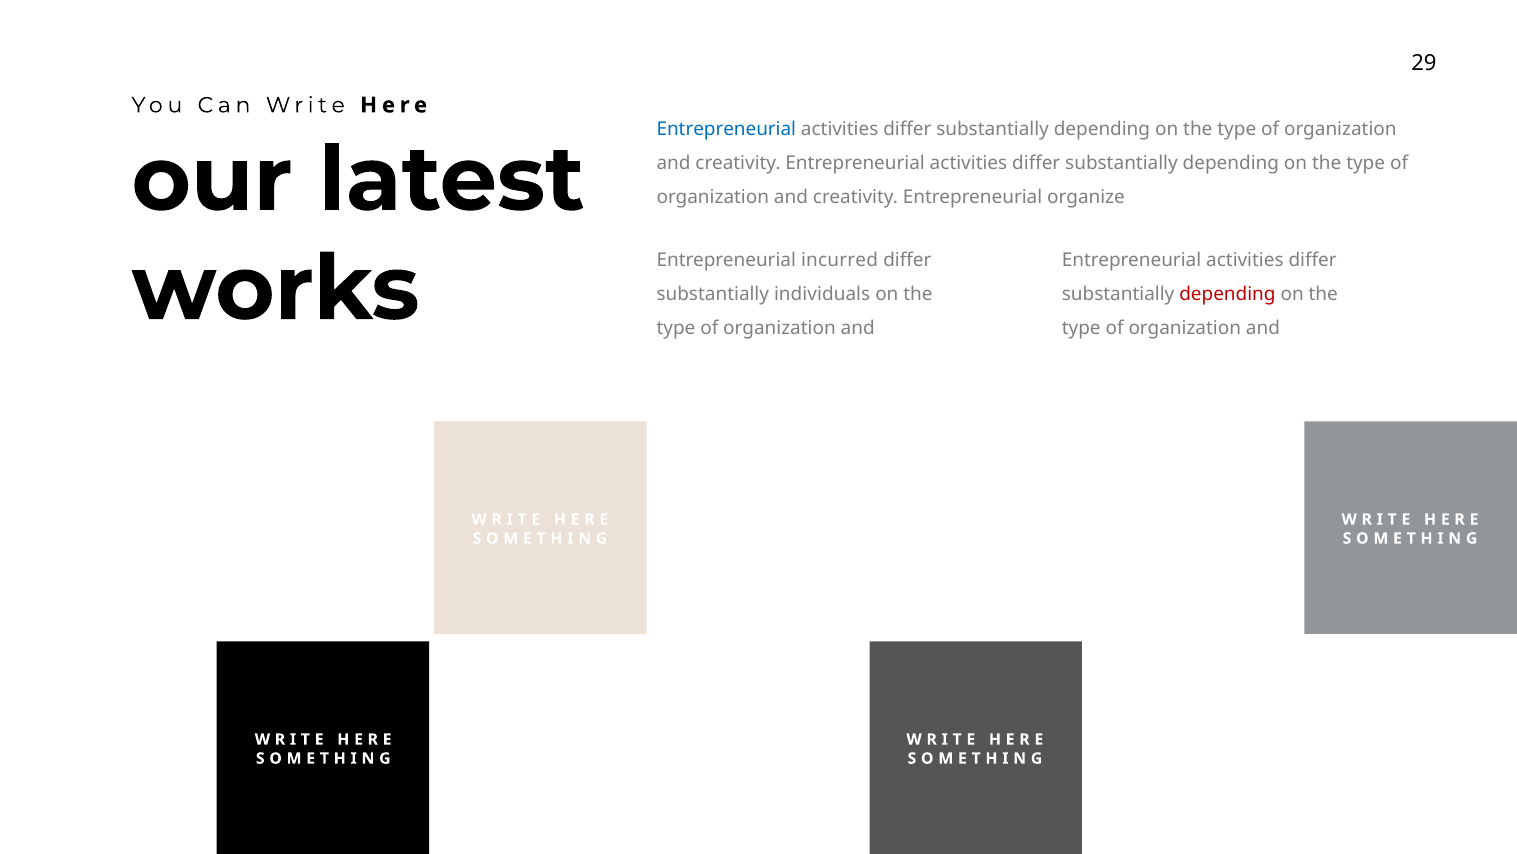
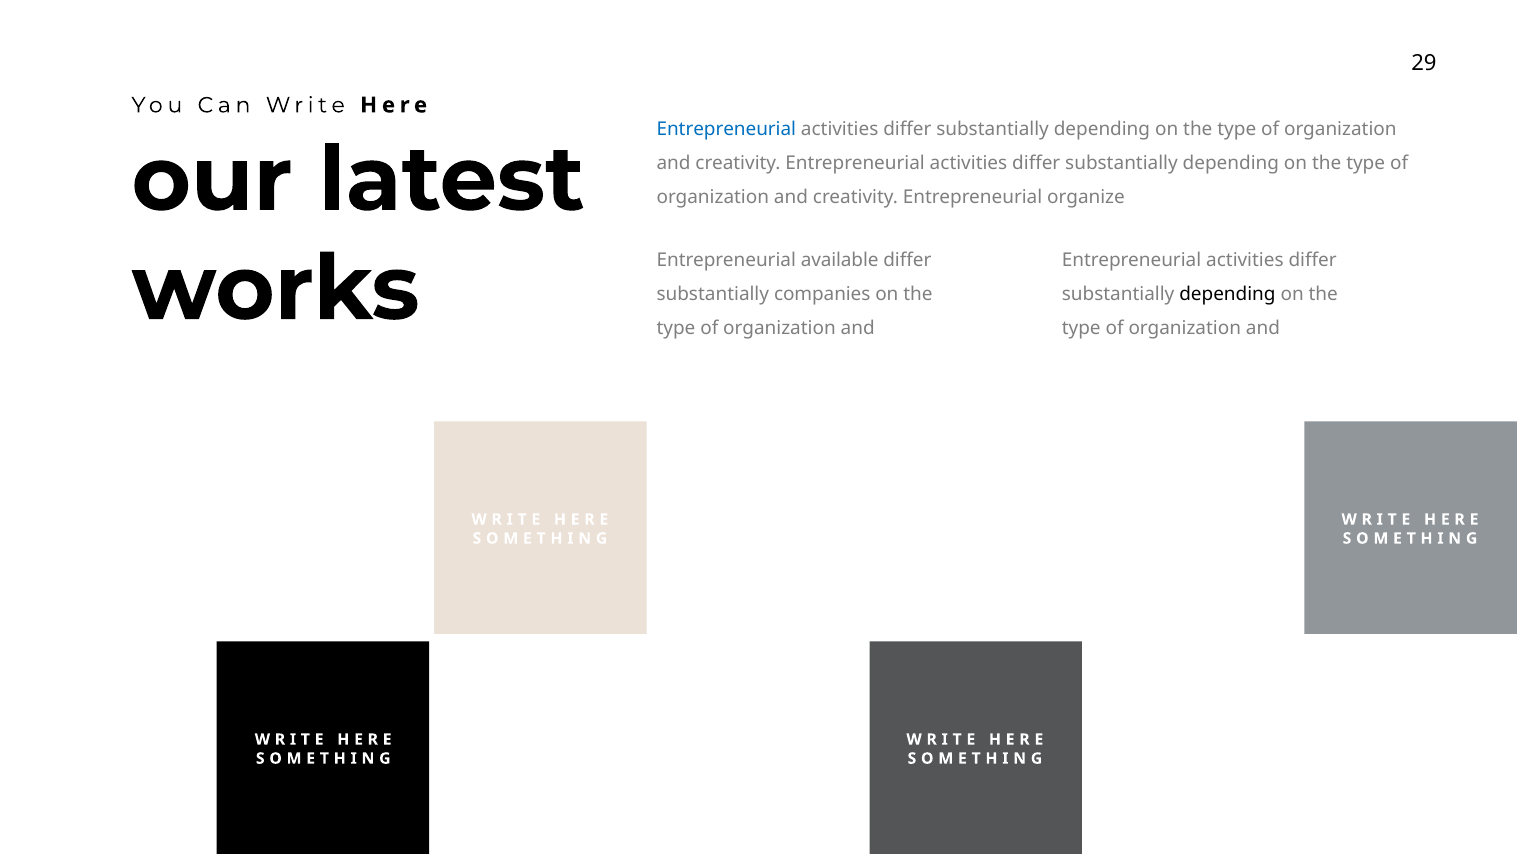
incurred: incurred -> available
individuals: individuals -> companies
depending at (1227, 294) colour: red -> black
